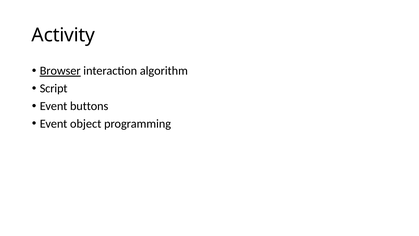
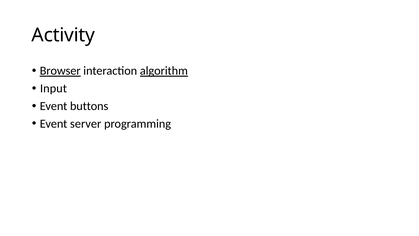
algorithm underline: none -> present
Script: Script -> Input
object: object -> server
